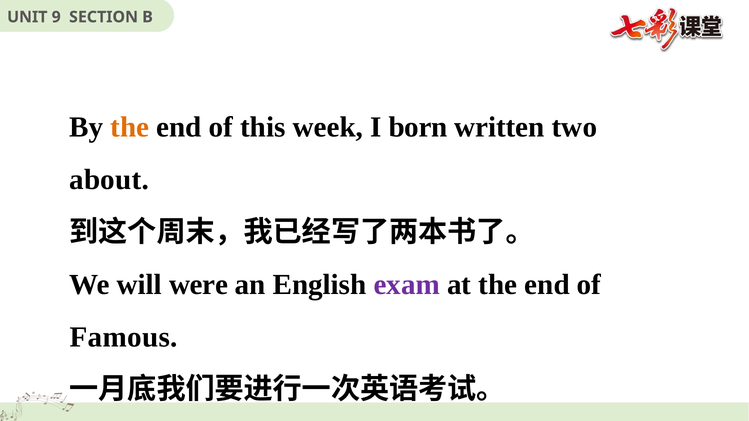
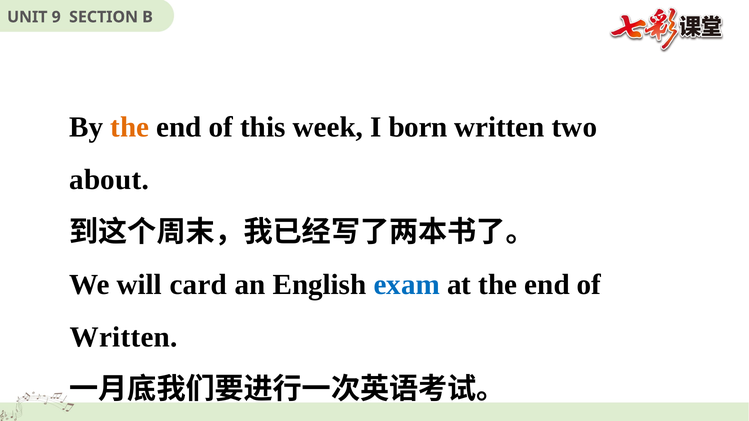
were: were -> card
exam colour: purple -> blue
Famous at (124, 337): Famous -> Written
